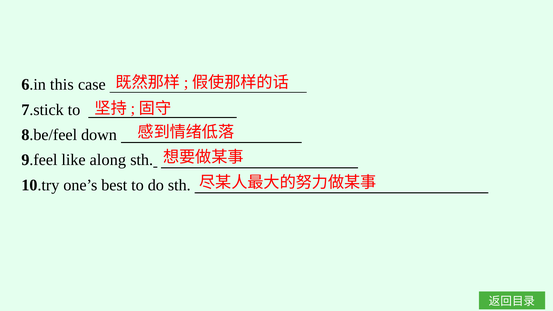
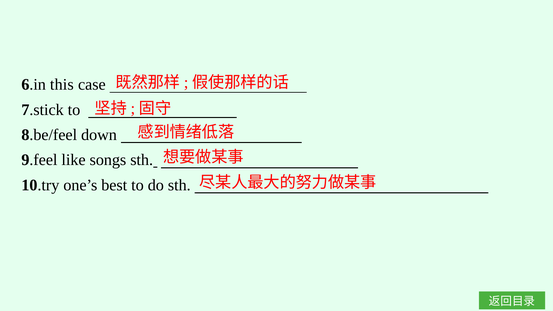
along: along -> songs
